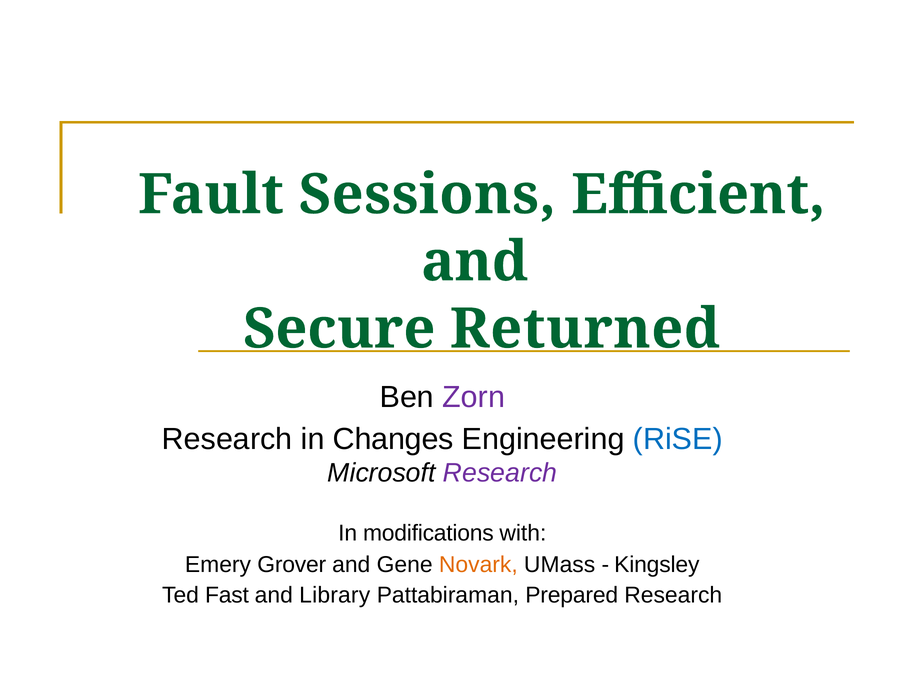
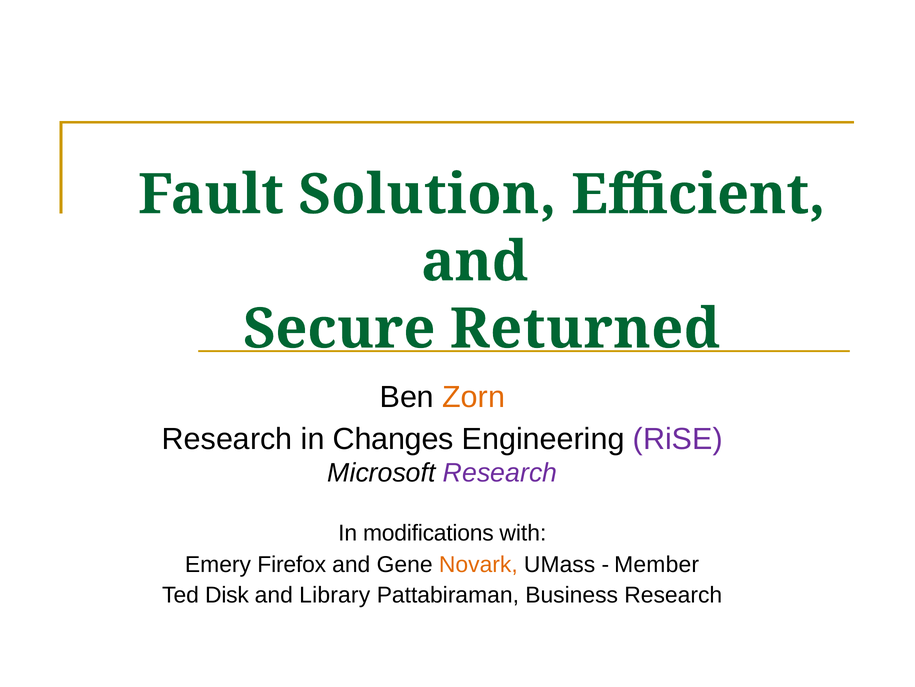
Sessions: Sessions -> Solution
Zorn colour: purple -> orange
RiSE colour: blue -> purple
Grover: Grover -> Firefox
Kingsley: Kingsley -> Member
Fast: Fast -> Disk
Prepared: Prepared -> Business
